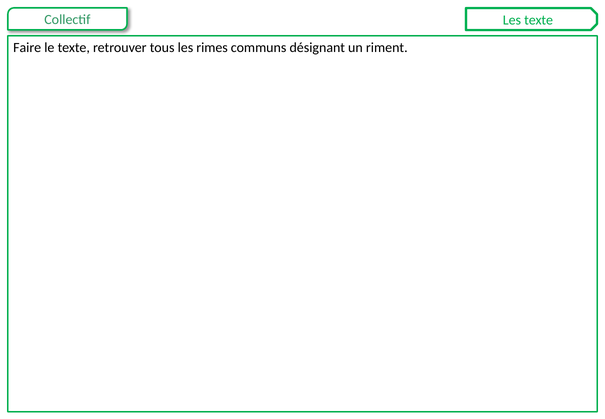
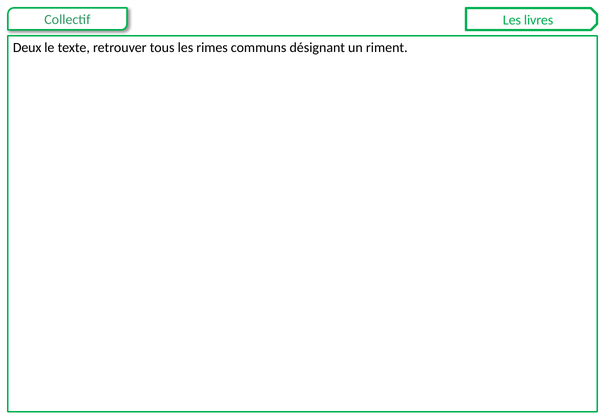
Les texte: texte -> livres
Faire: Faire -> Deux
